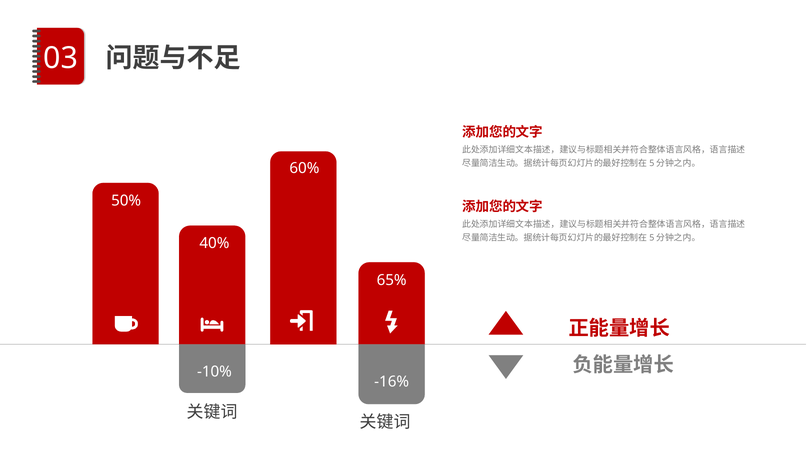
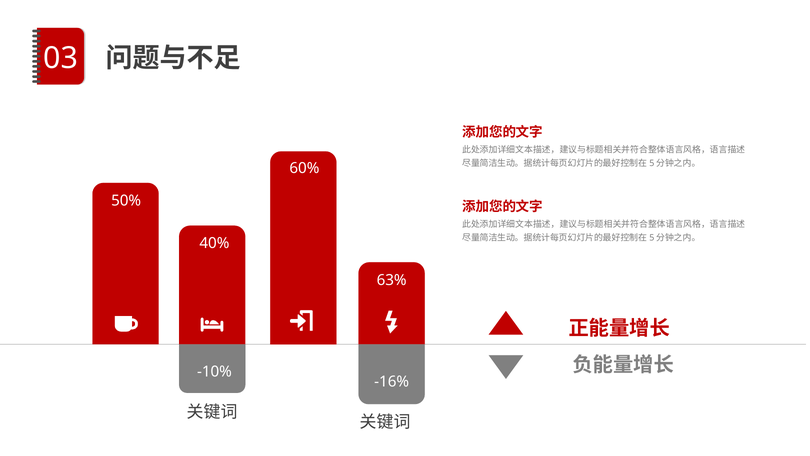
65%: 65% -> 63%
